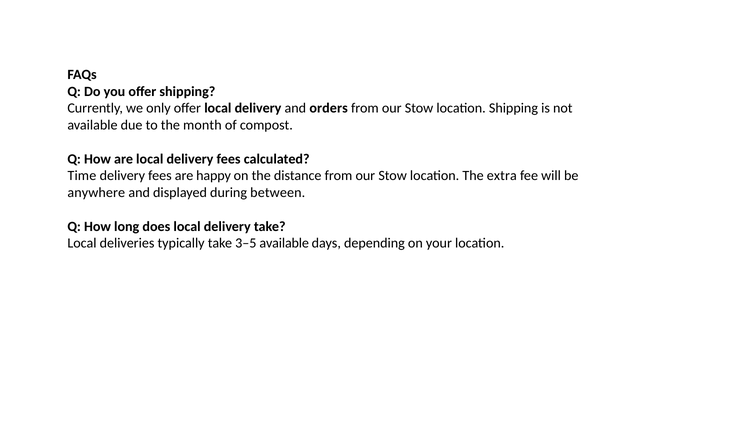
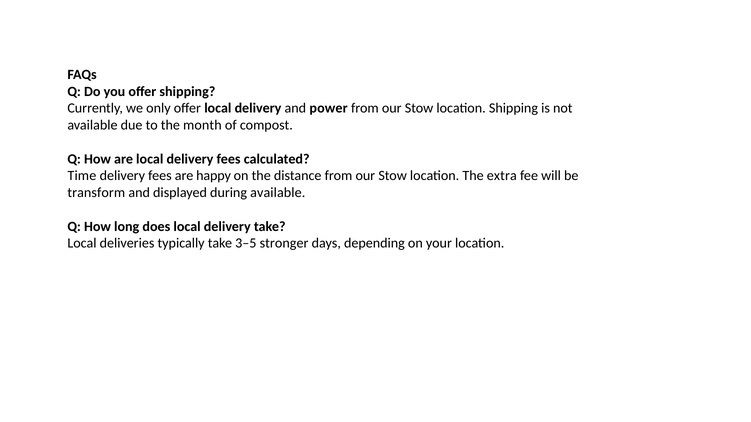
orders: orders -> power
anywhere: anywhere -> transform
during between: between -> available
3–5 available: available -> stronger
